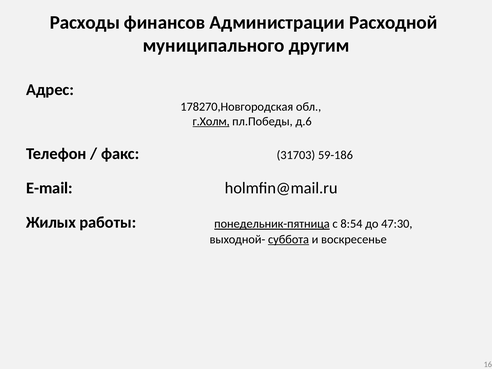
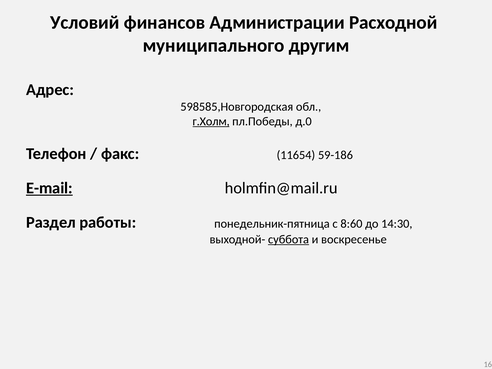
Расходы: Расходы -> Условий
178270,Новгородская: 178270,Новгородская -> 598585,Новгородская
д.6: д.6 -> д.0
31703: 31703 -> 11654
E-mail underline: none -> present
Жилых: Жилых -> Раздел
понедельник-пятница underline: present -> none
8:54: 8:54 -> 8:60
47:30: 47:30 -> 14:30
